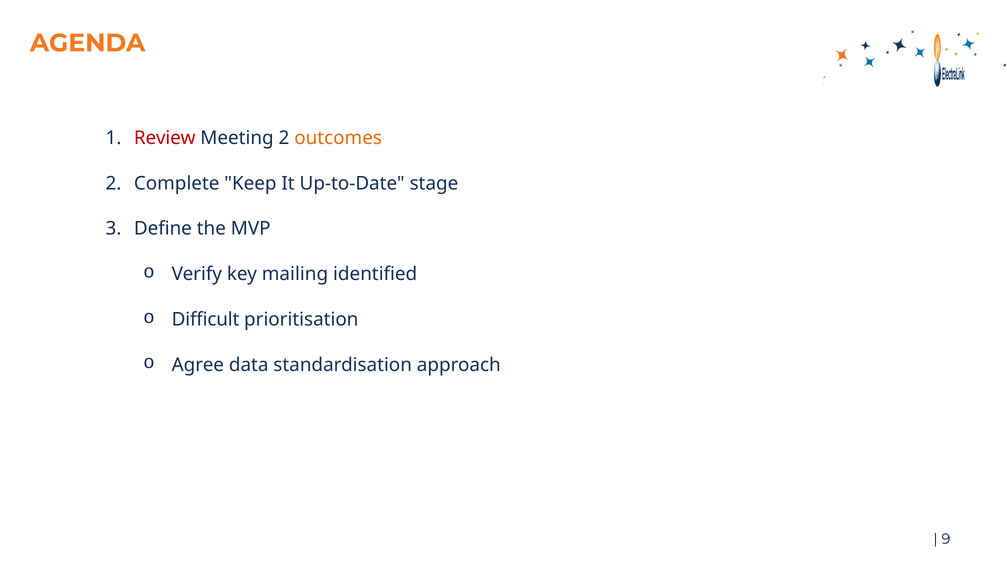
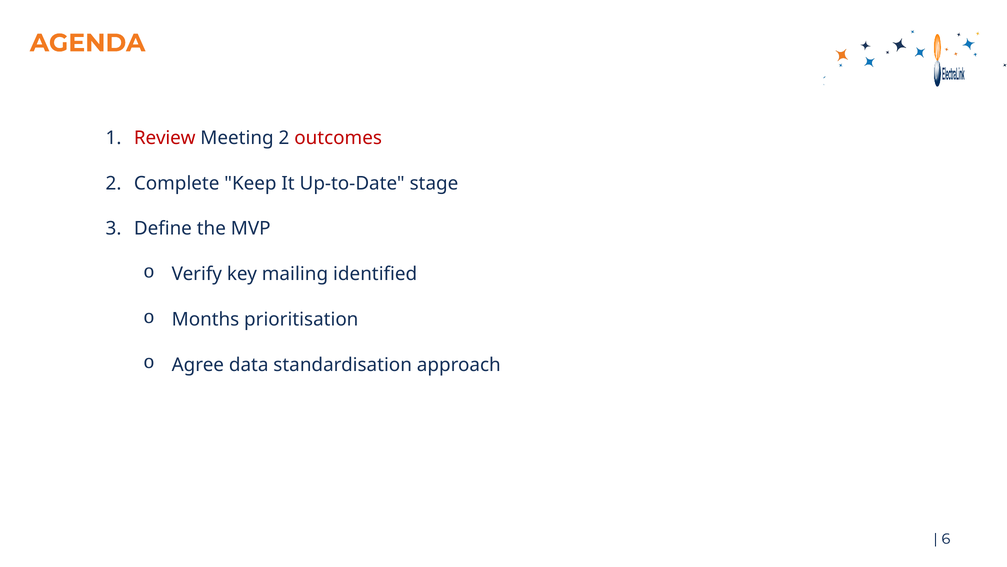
outcomes colour: orange -> red
Difficult: Difficult -> Months
9: 9 -> 6
